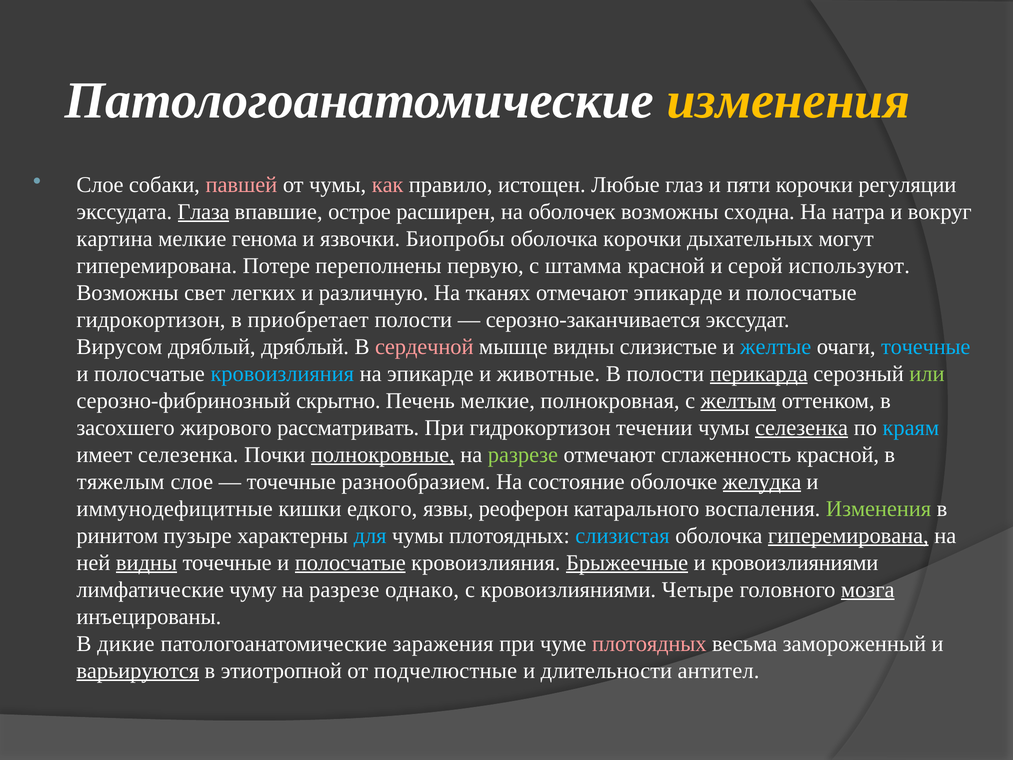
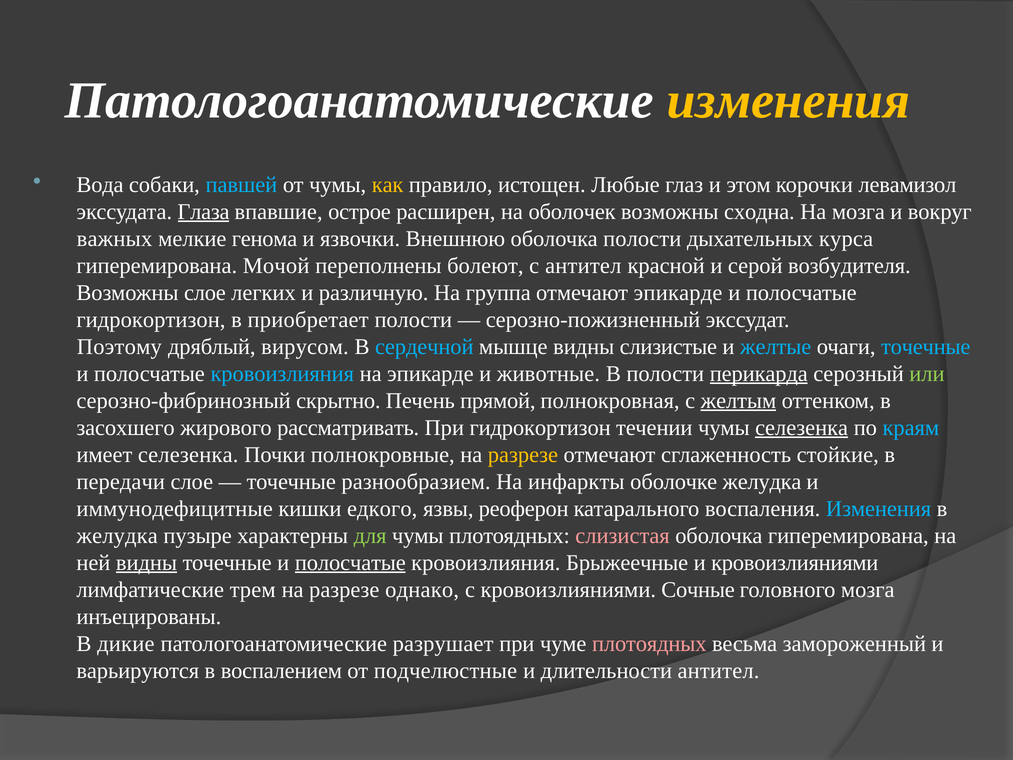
Слое at (100, 185): Слое -> Вода
павшей colour: pink -> light blue
как colour: pink -> yellow
пяти: пяти -> этом
регуляции: регуляции -> левамизол
На натра: натра -> мозга
картина: картина -> важных
Биопробы: Биопробы -> Внешнюю
оболочка корочки: корочки -> полости
могут: могут -> курса
Потере: Потере -> Мочой
первую: первую -> болеют
с штамма: штамма -> антител
используют: используют -> возбудителя
Возможны свет: свет -> слое
тканях: тканях -> группа
серозно-заканчивается: серозно-заканчивается -> серозно-пожизненный
Вирусом: Вирусом -> Поэтому
дряблый дряблый: дряблый -> вирусом
сердечной colour: pink -> light blue
Печень мелкие: мелкие -> прямой
полнокровные underline: present -> none
разрезе at (523, 455) colour: light green -> yellow
сглаженность красной: красной -> стойкие
тяжелым: тяжелым -> передачи
состояние: состояние -> инфаркты
желудка at (762, 482) underline: present -> none
Изменения at (879, 509) colour: light green -> light blue
ринитом at (117, 536): ринитом -> желудка
для colour: light blue -> light green
слизистая colour: light blue -> pink
гиперемирована at (848, 536) underline: present -> none
Брыжеечные underline: present -> none
чуму: чуму -> трем
Четыре: Четыре -> Сочные
мозга at (868, 590) underline: present -> none
заражения: заражения -> разрушает
варьируются underline: present -> none
этиотропной: этиотропной -> воспалением
